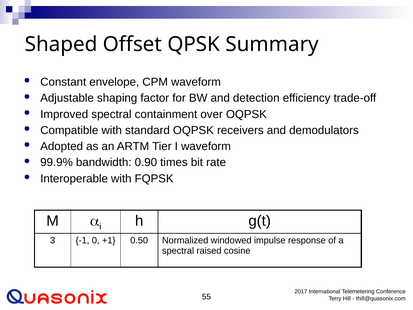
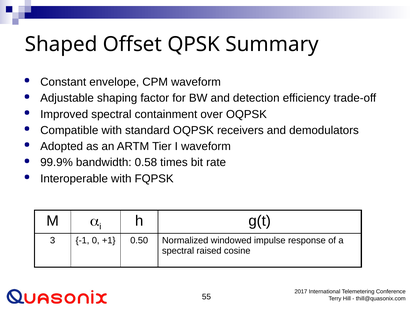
0.90: 0.90 -> 0.58
